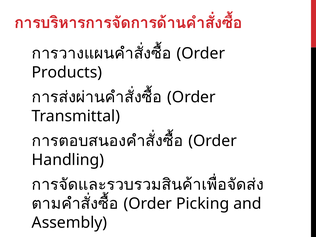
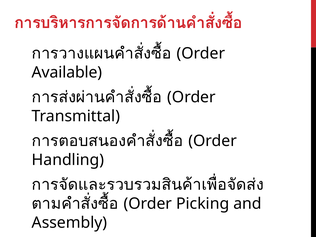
Products: Products -> Available
